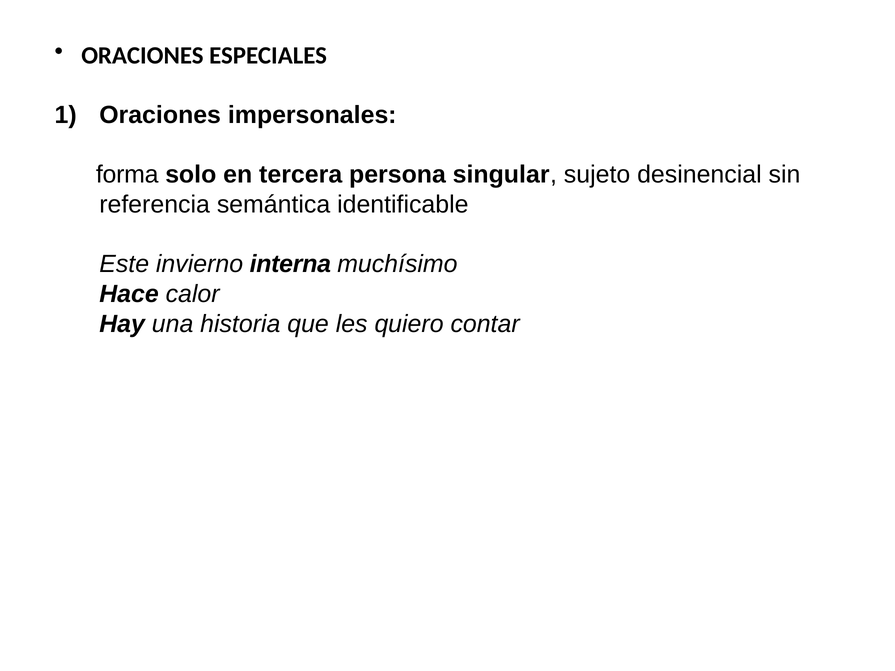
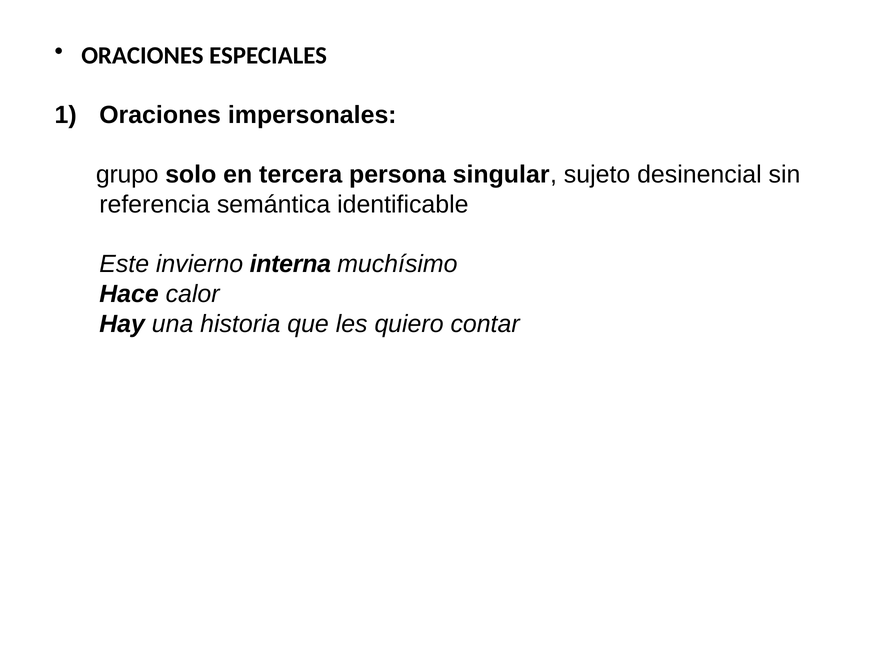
forma: forma -> grupo
